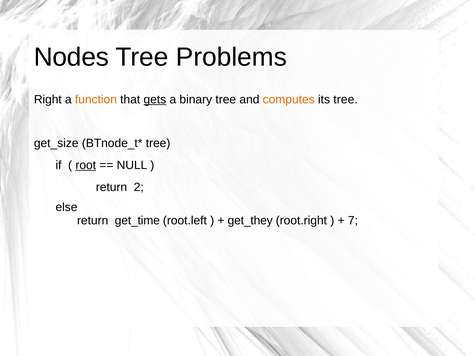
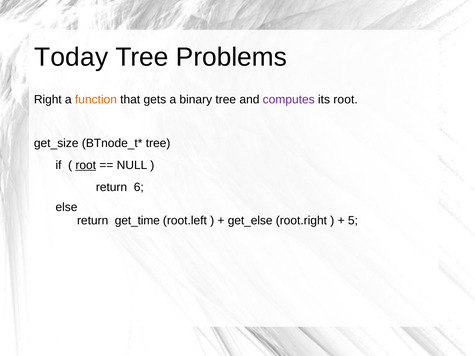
Nodes: Nodes -> Today
gets underline: present -> none
computes colour: orange -> purple
its tree: tree -> root
2: 2 -> 6
get_they: get_they -> get_else
7: 7 -> 5
